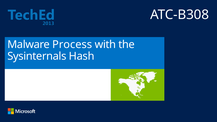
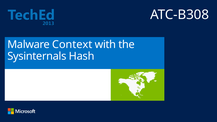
Process: Process -> Context
